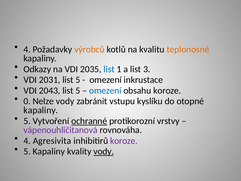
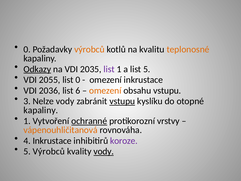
4 at (27, 49): 4 -> 0
Odkazy underline: none -> present
list at (109, 69) colour: blue -> purple
list 3: 3 -> 5
2031: 2031 -> 2055
5 at (78, 80): 5 -> 0
2043: 2043 -> 2036
5 at (78, 90): 5 -> 6
omezení at (105, 90) colour: blue -> orange
obsahu koroze: koroze -> vstupu
0: 0 -> 3
vstupu at (122, 101) underline: none -> present
5 at (27, 121): 5 -> 1
vápenouhličitanová colour: purple -> orange
4 Agresivita: Agresivita -> Inkrustace
5 Kapaliny: Kapaliny -> Výrobců
